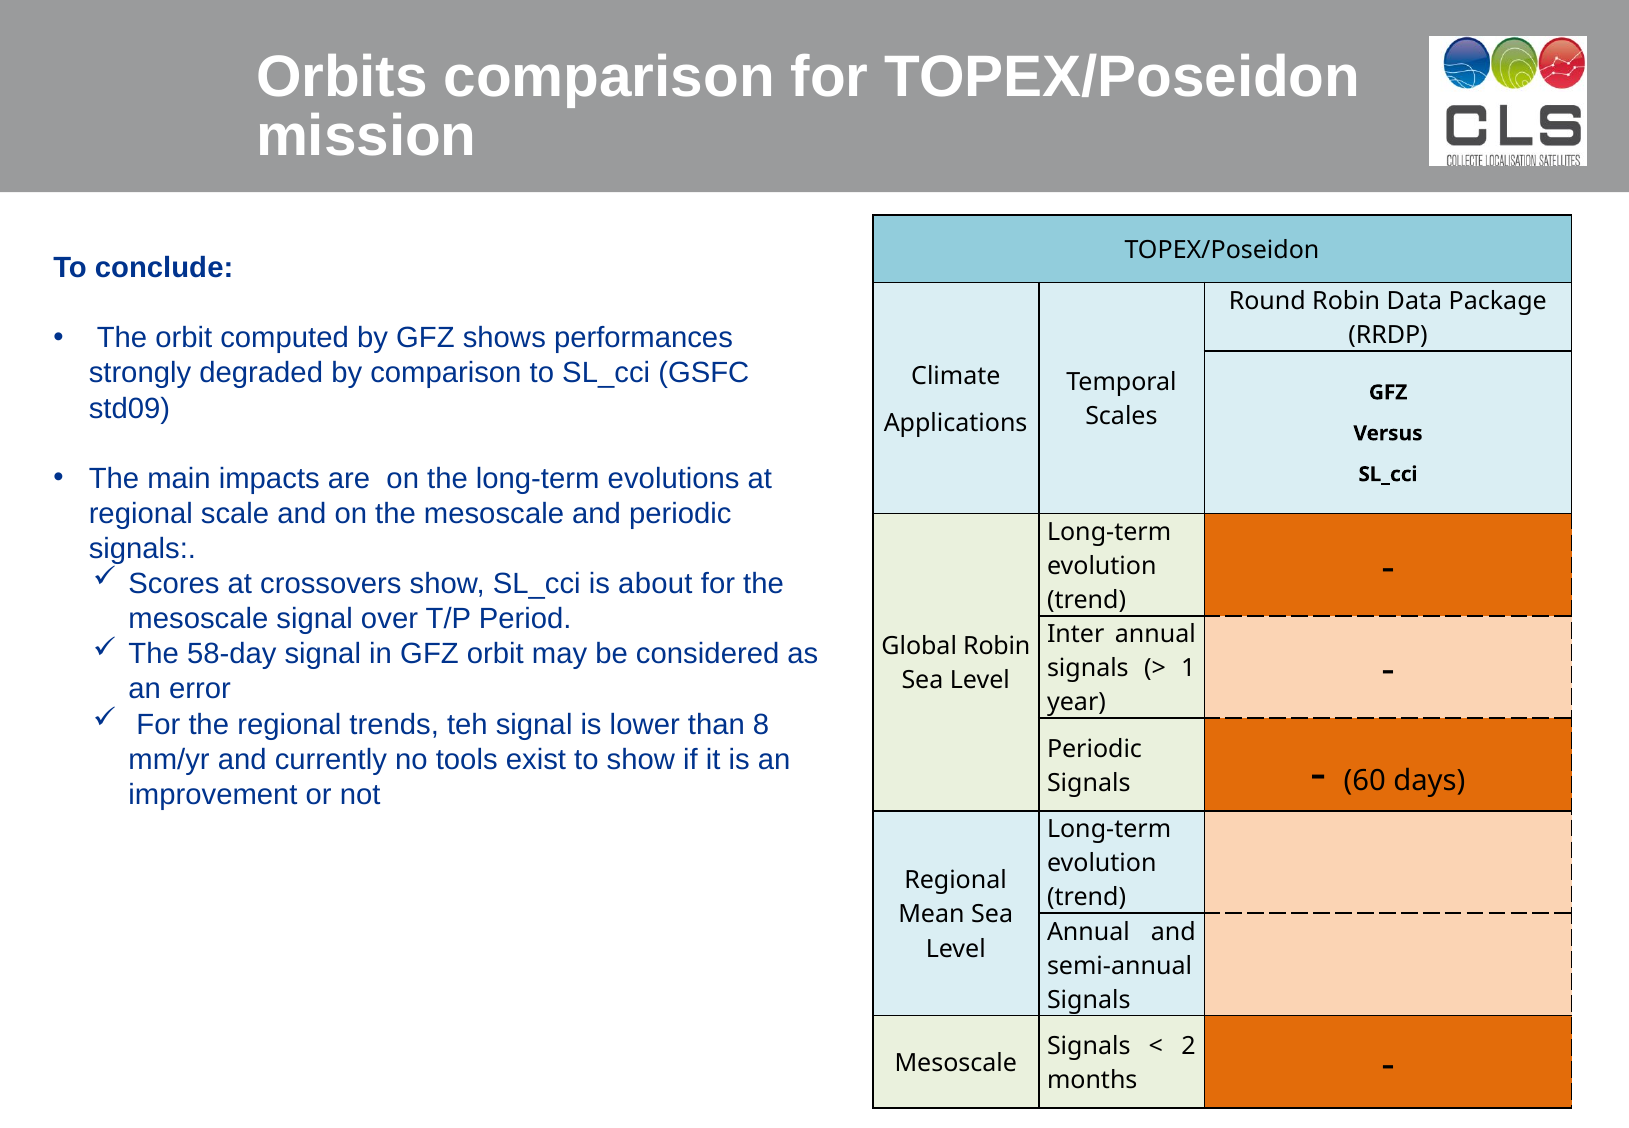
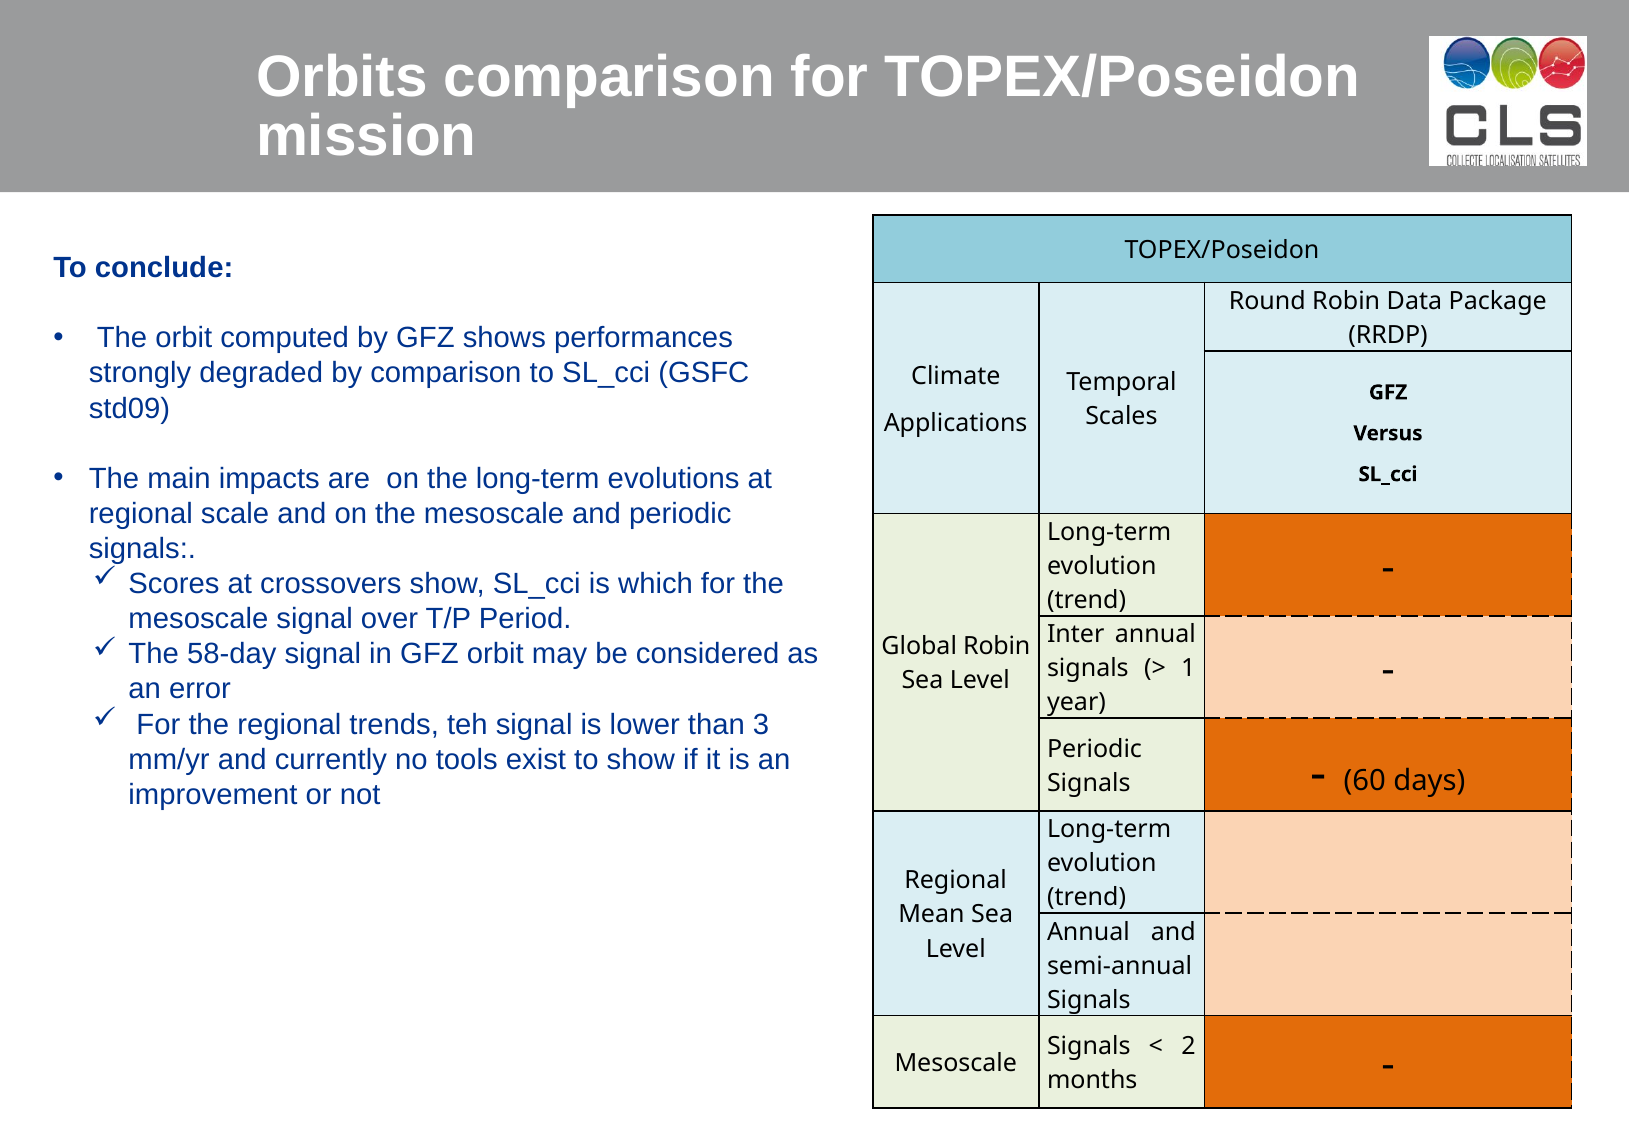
about: about -> which
8: 8 -> 3
